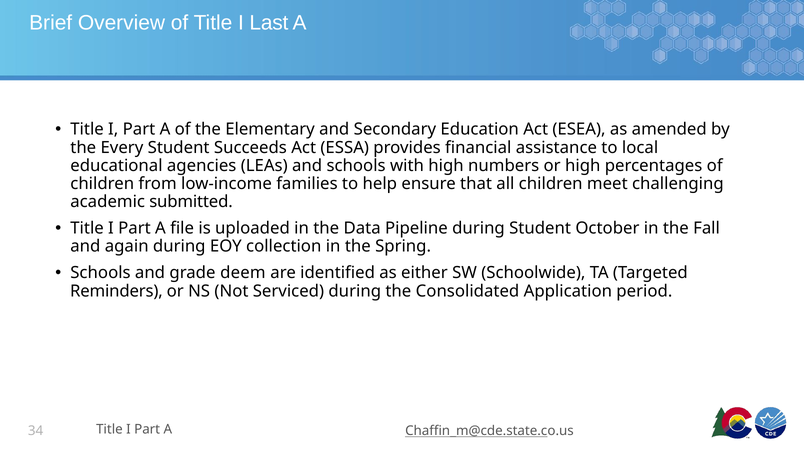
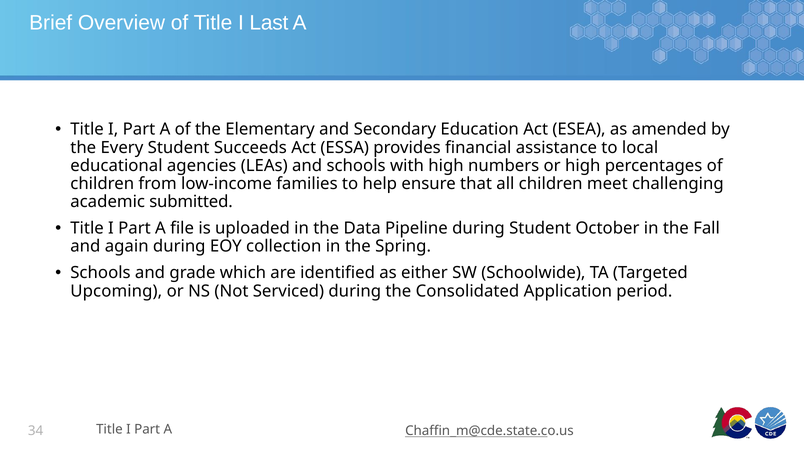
deem: deem -> which
Reminders: Reminders -> Upcoming
